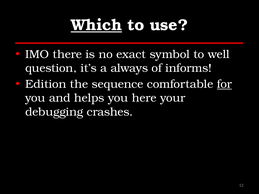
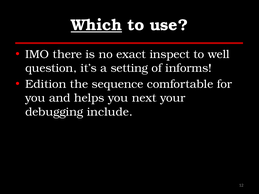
symbol: symbol -> inspect
always: always -> setting
for underline: present -> none
here: here -> next
crashes: crashes -> include
